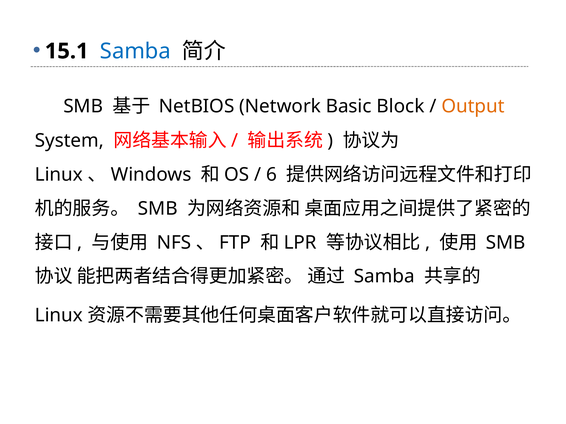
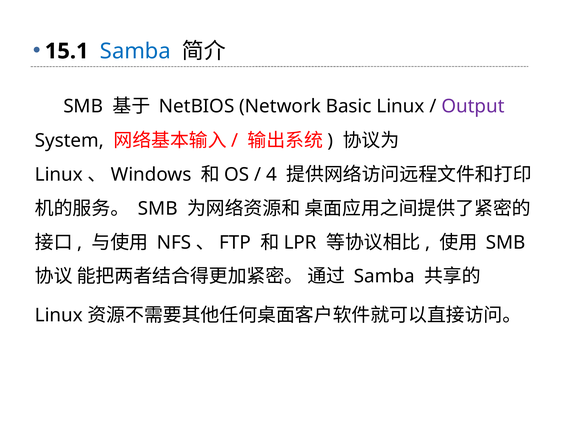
Basic Block: Block -> Linux
Output colour: orange -> purple
6: 6 -> 4
